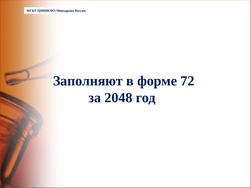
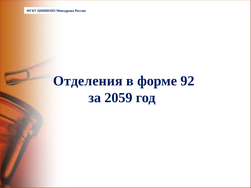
Заполняют: Заполняют -> Отделения
72: 72 -> 92
2048: 2048 -> 2059
